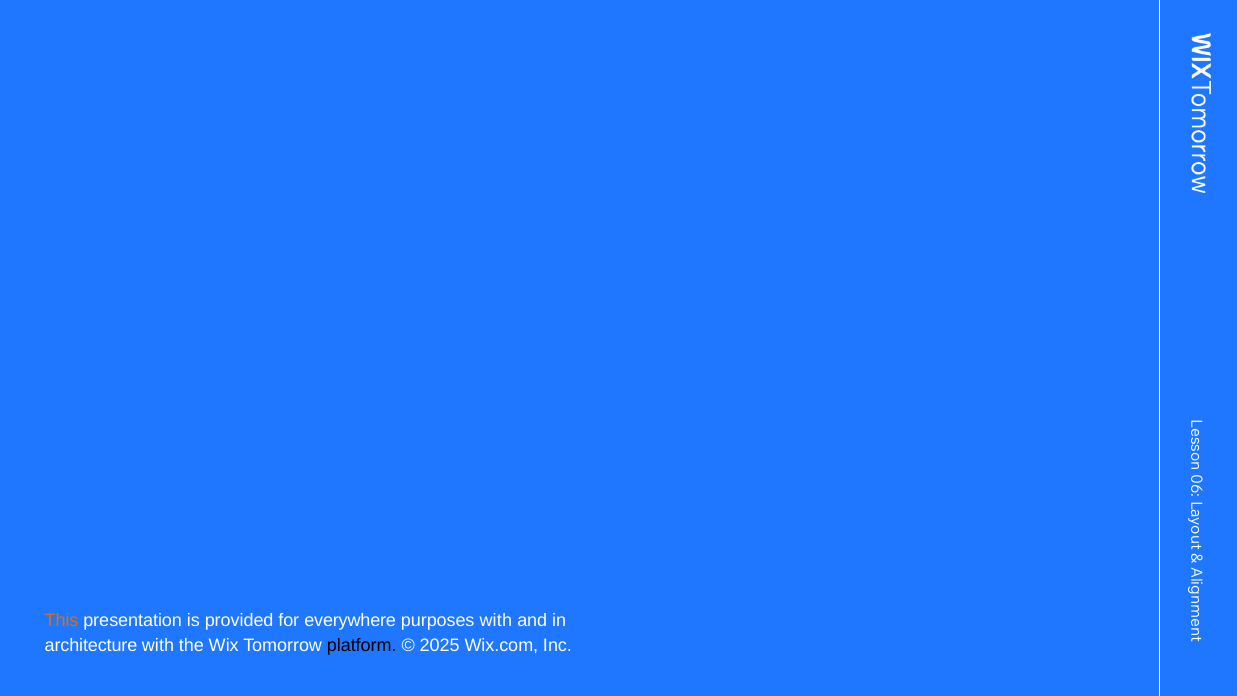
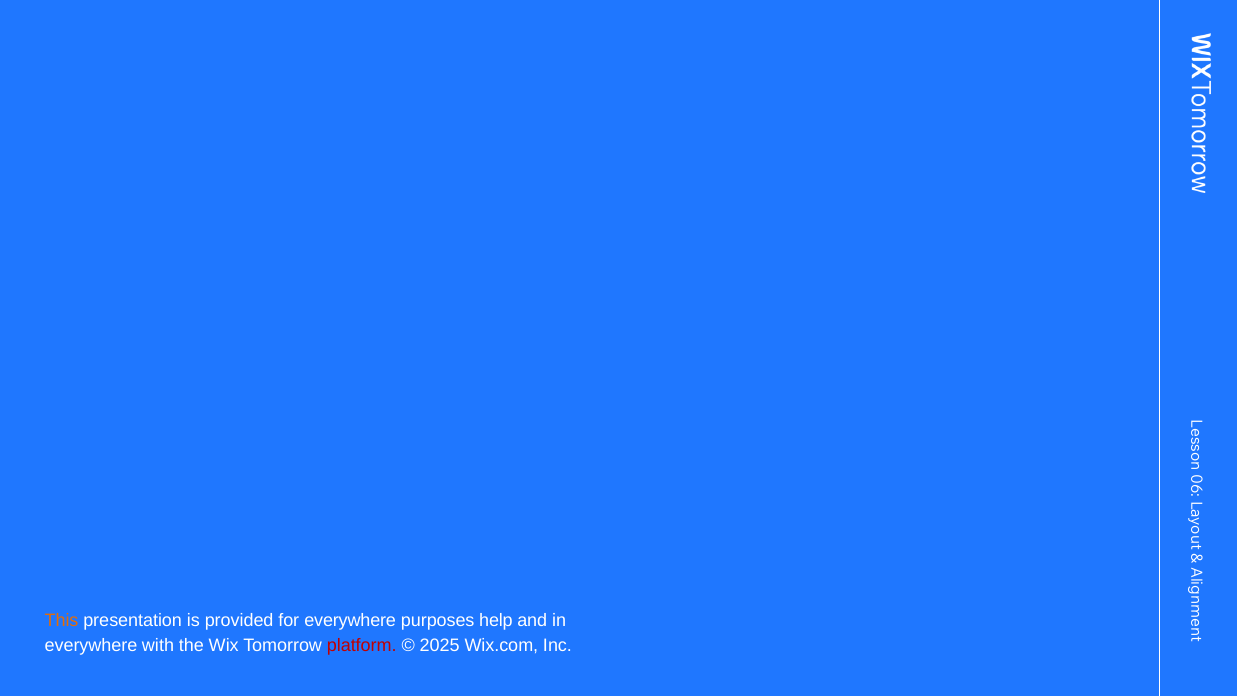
purposes with: with -> help
architecture at (91, 645): architecture -> everywhere
platform colour: black -> red
